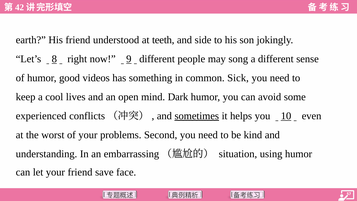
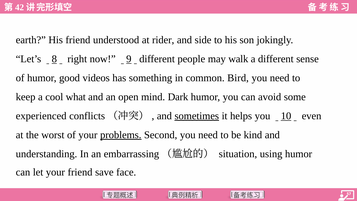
teeth: teeth -> rider
song: song -> walk
Sick: Sick -> Bird
lives: lives -> what
problems underline: none -> present
